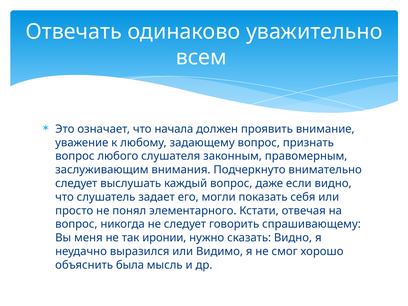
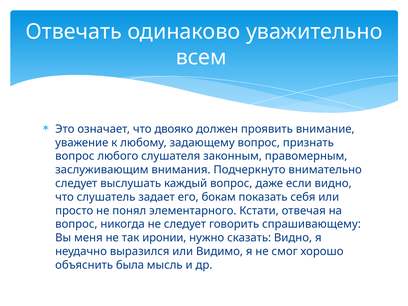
начала: начала -> двояко
могли: могли -> бокам
